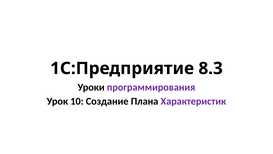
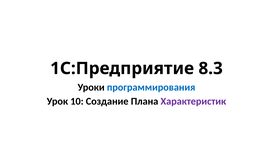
программирования colour: purple -> blue
